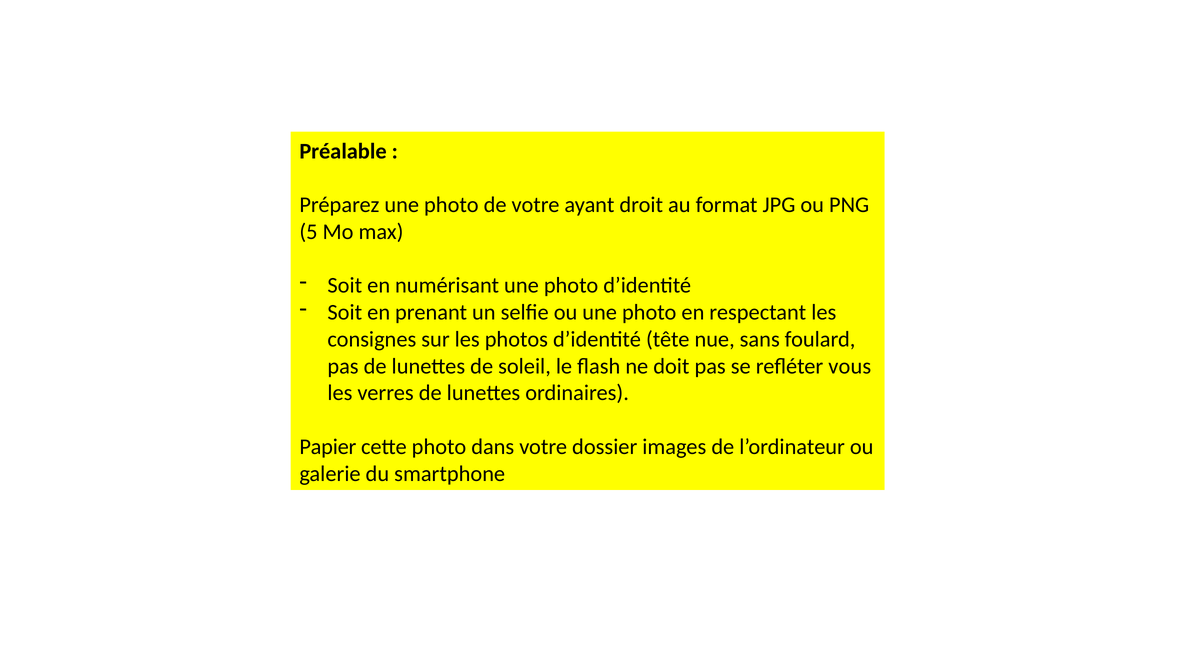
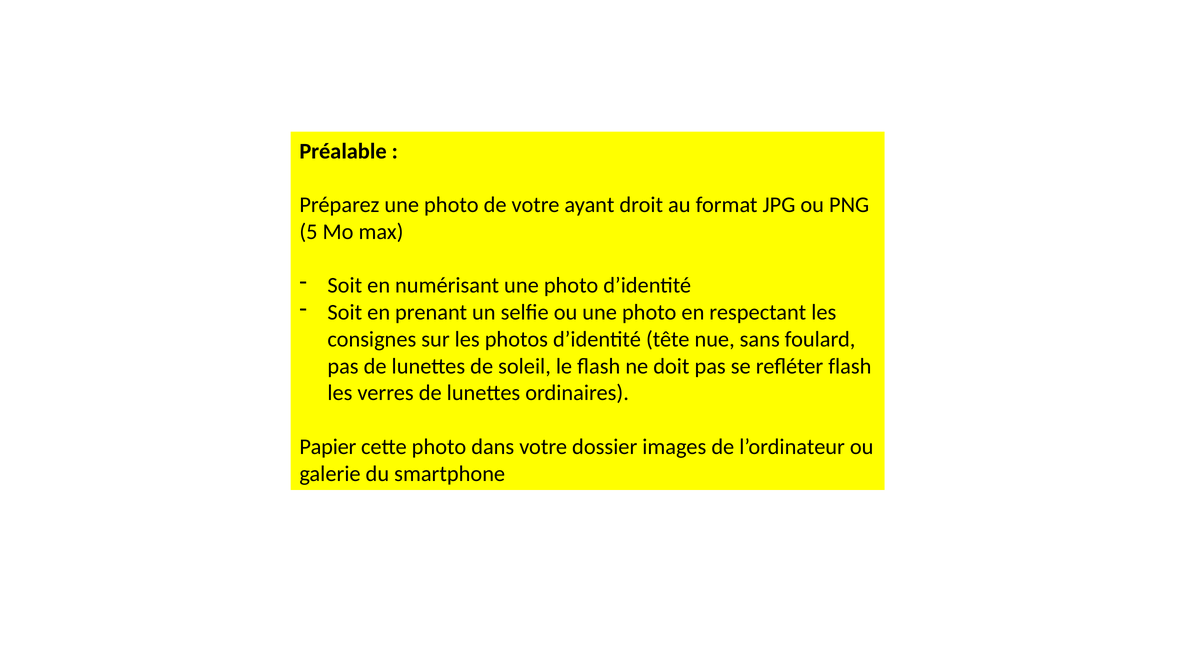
refléter vous: vous -> flash
